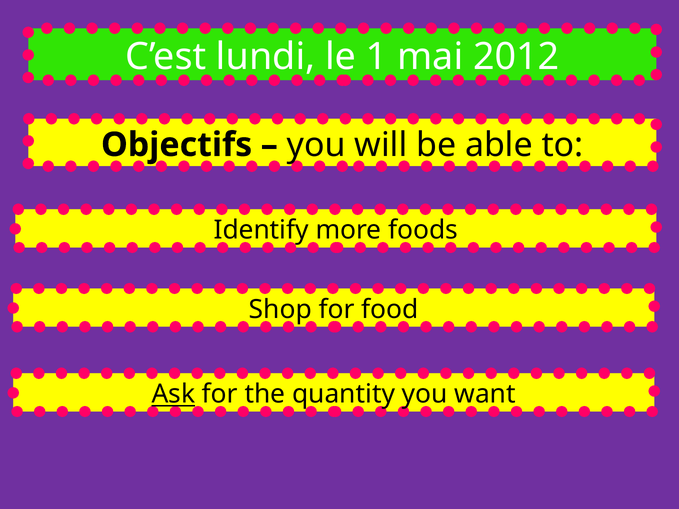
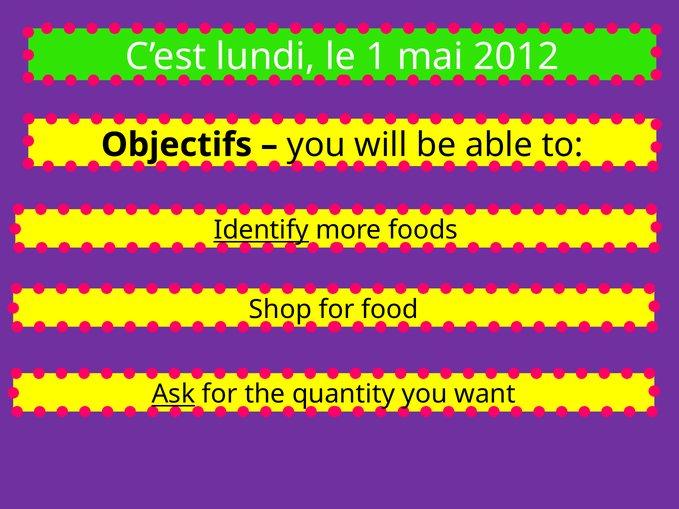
Identify underline: none -> present
